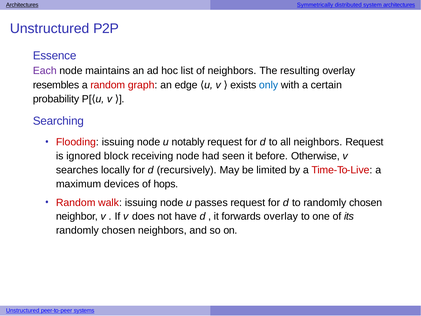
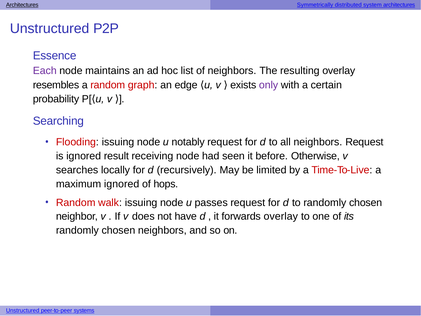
only colour: blue -> purple
block: block -> result
maximum devices: devices -> ignored
